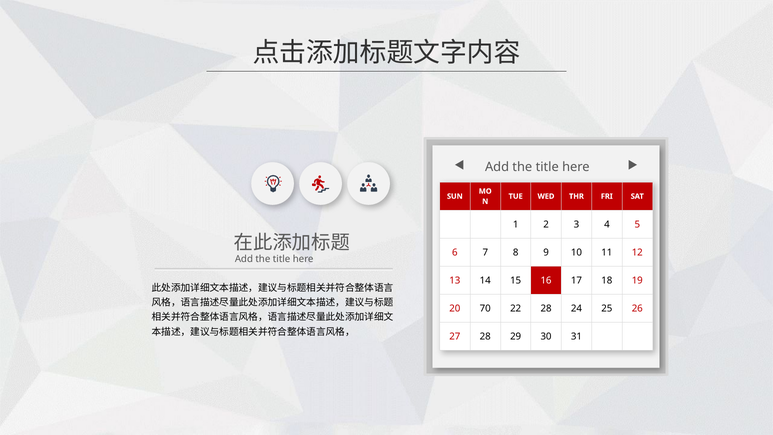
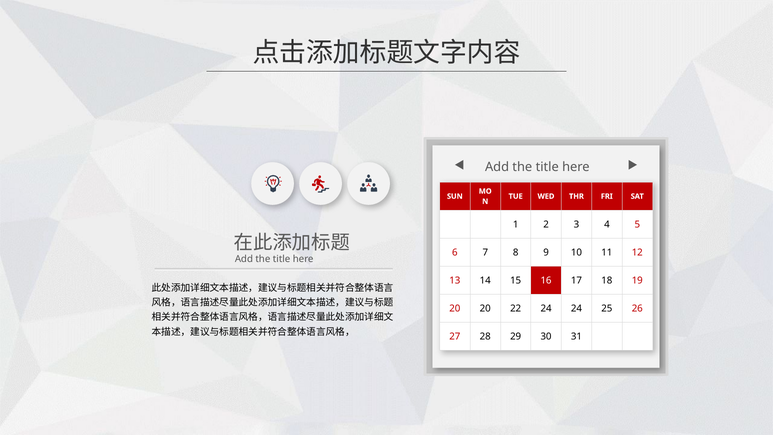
20 70: 70 -> 20
22 28: 28 -> 24
